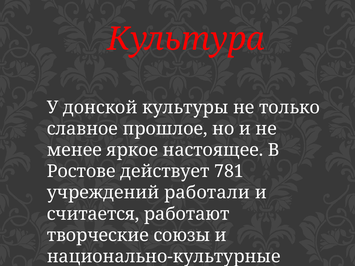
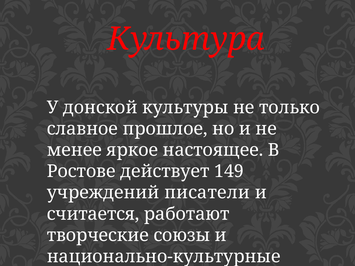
781: 781 -> 149
работали: работали -> писатели
